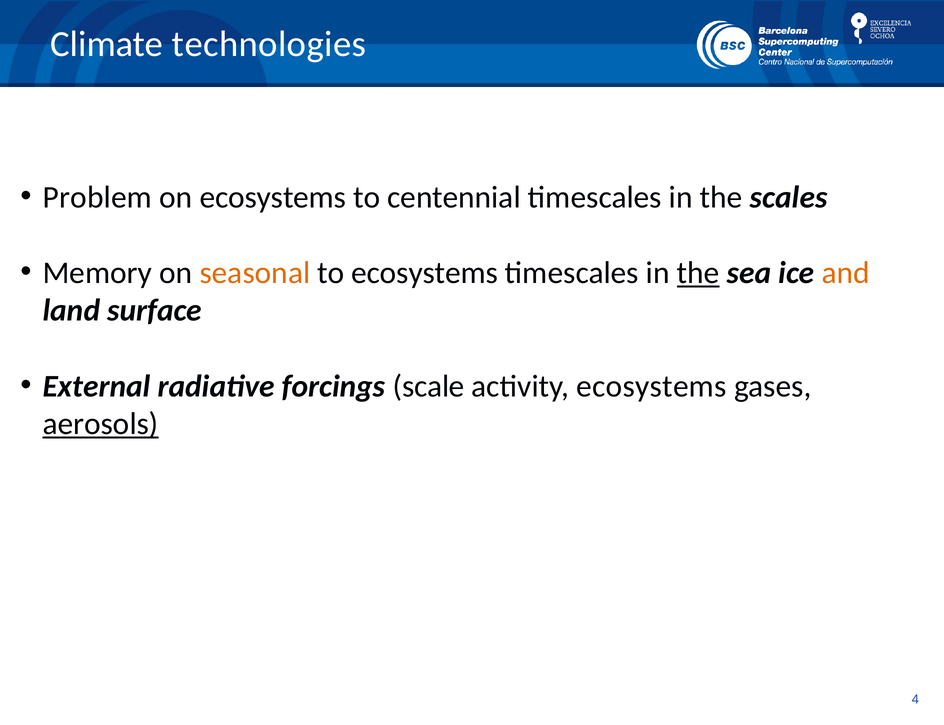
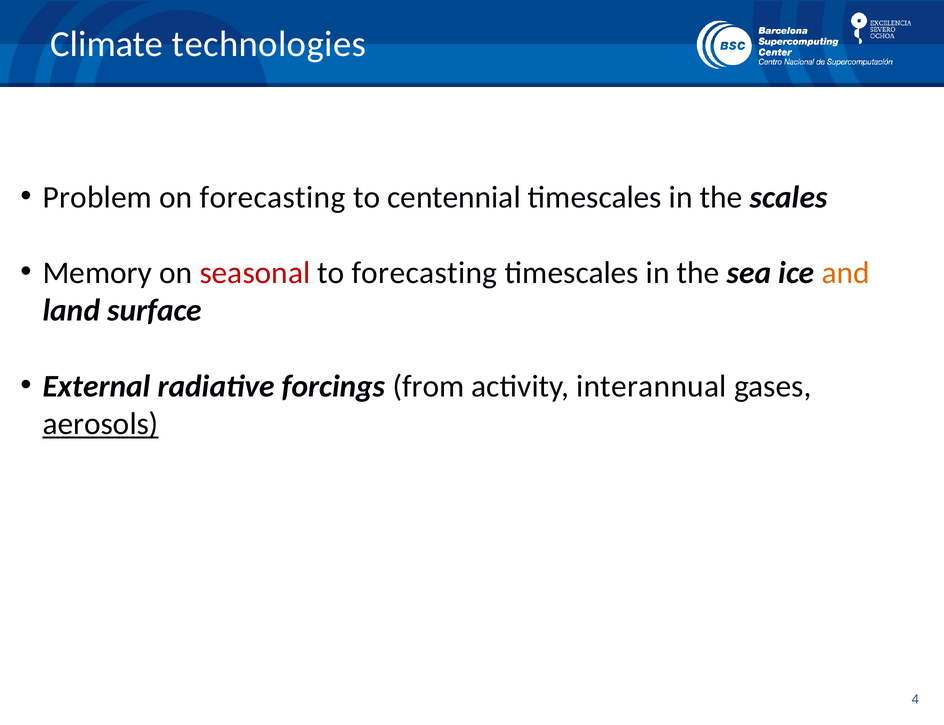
on ecosystems: ecosystems -> forecasting
seasonal colour: orange -> red
to ecosystems: ecosystems -> forecasting
the at (698, 273) underline: present -> none
scale: scale -> from
activity ecosystems: ecosystems -> interannual
